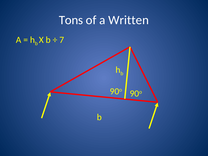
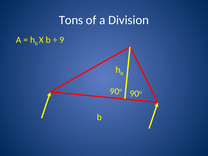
Written: Written -> Division
7: 7 -> 9
